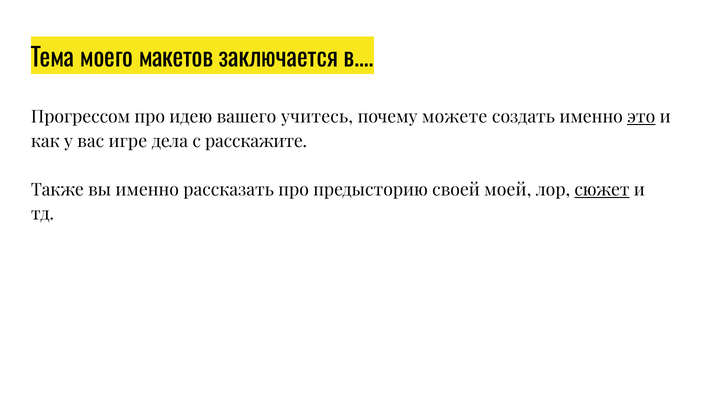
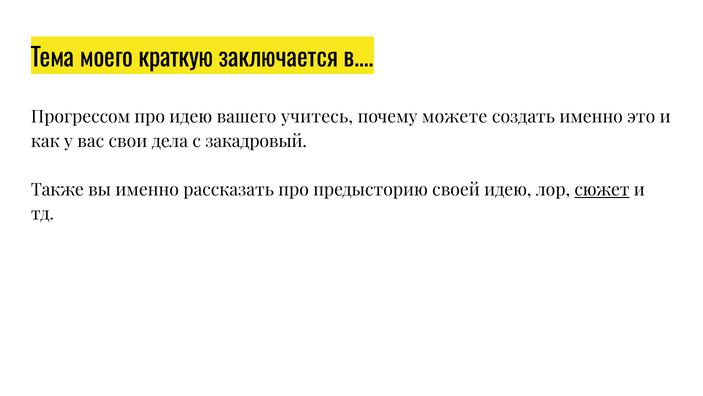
макетов: макетов -> краткую
это underline: present -> none
игре: игре -> свои
расскажите: расскажите -> закадровый
своей моей: моей -> идею
